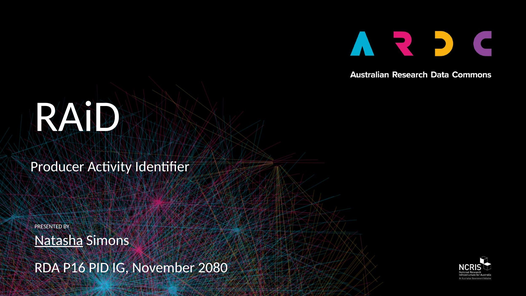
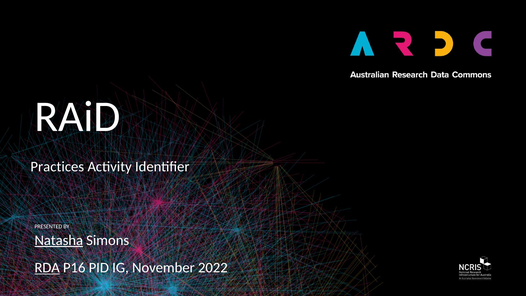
Producer: Producer -> Practices
RDA underline: none -> present
2080: 2080 -> 2022
